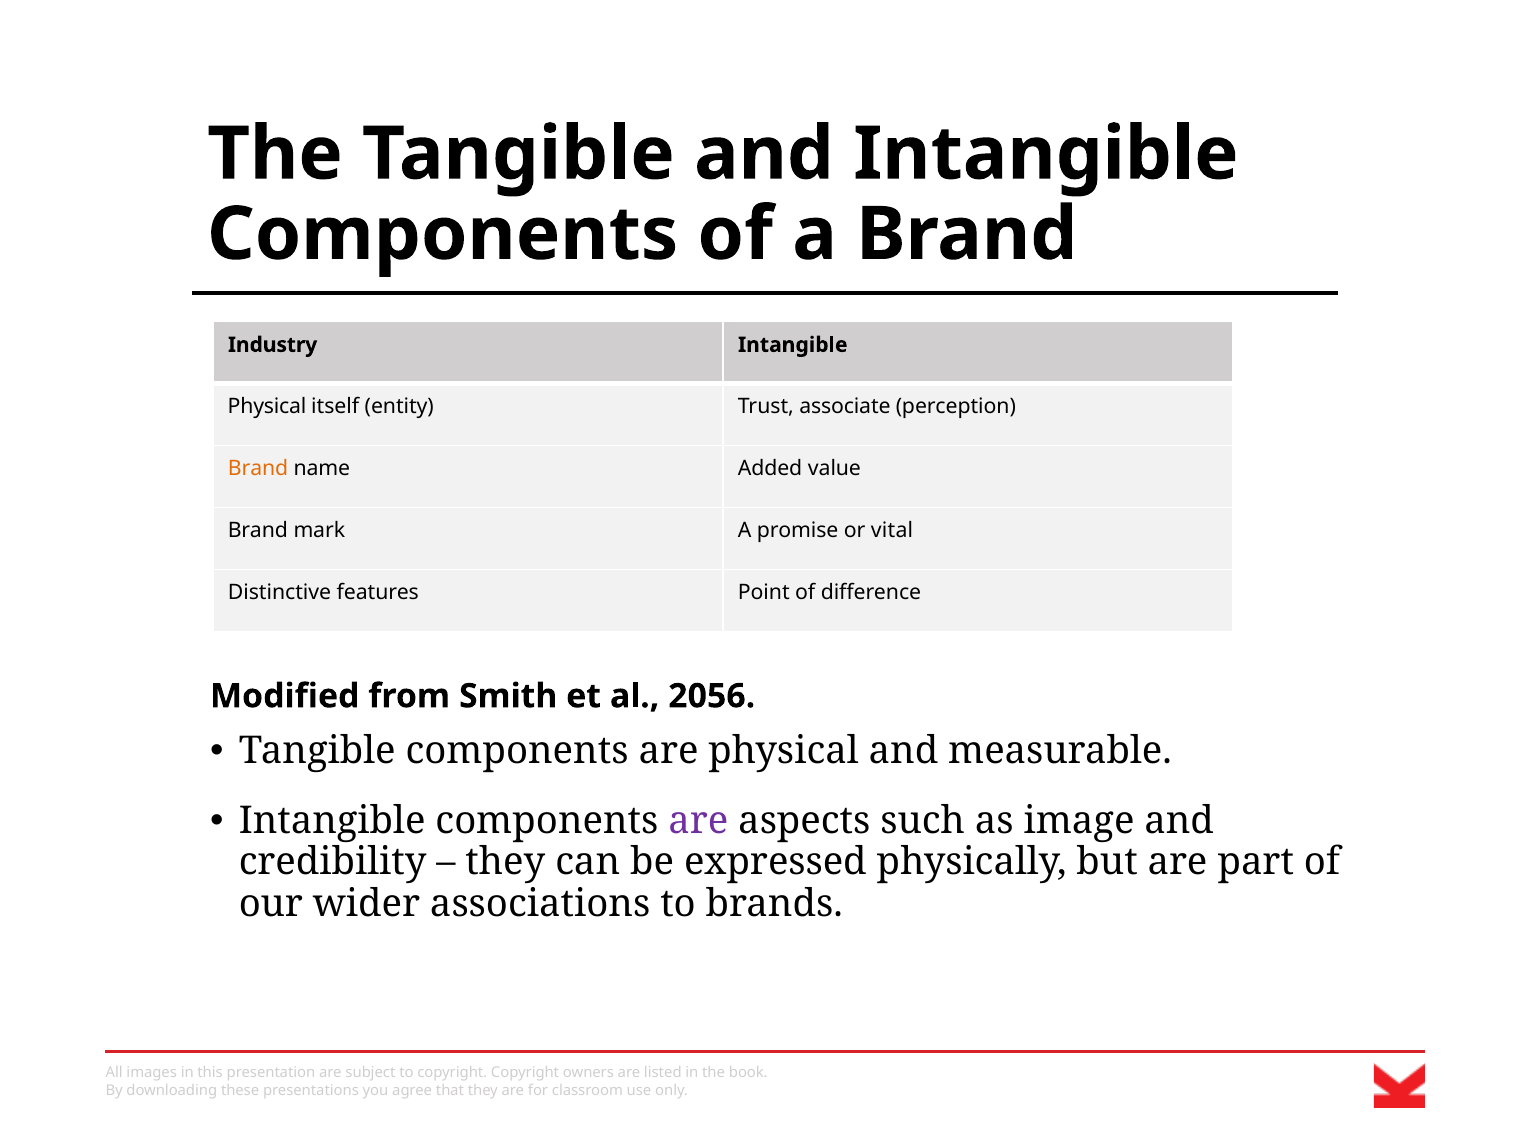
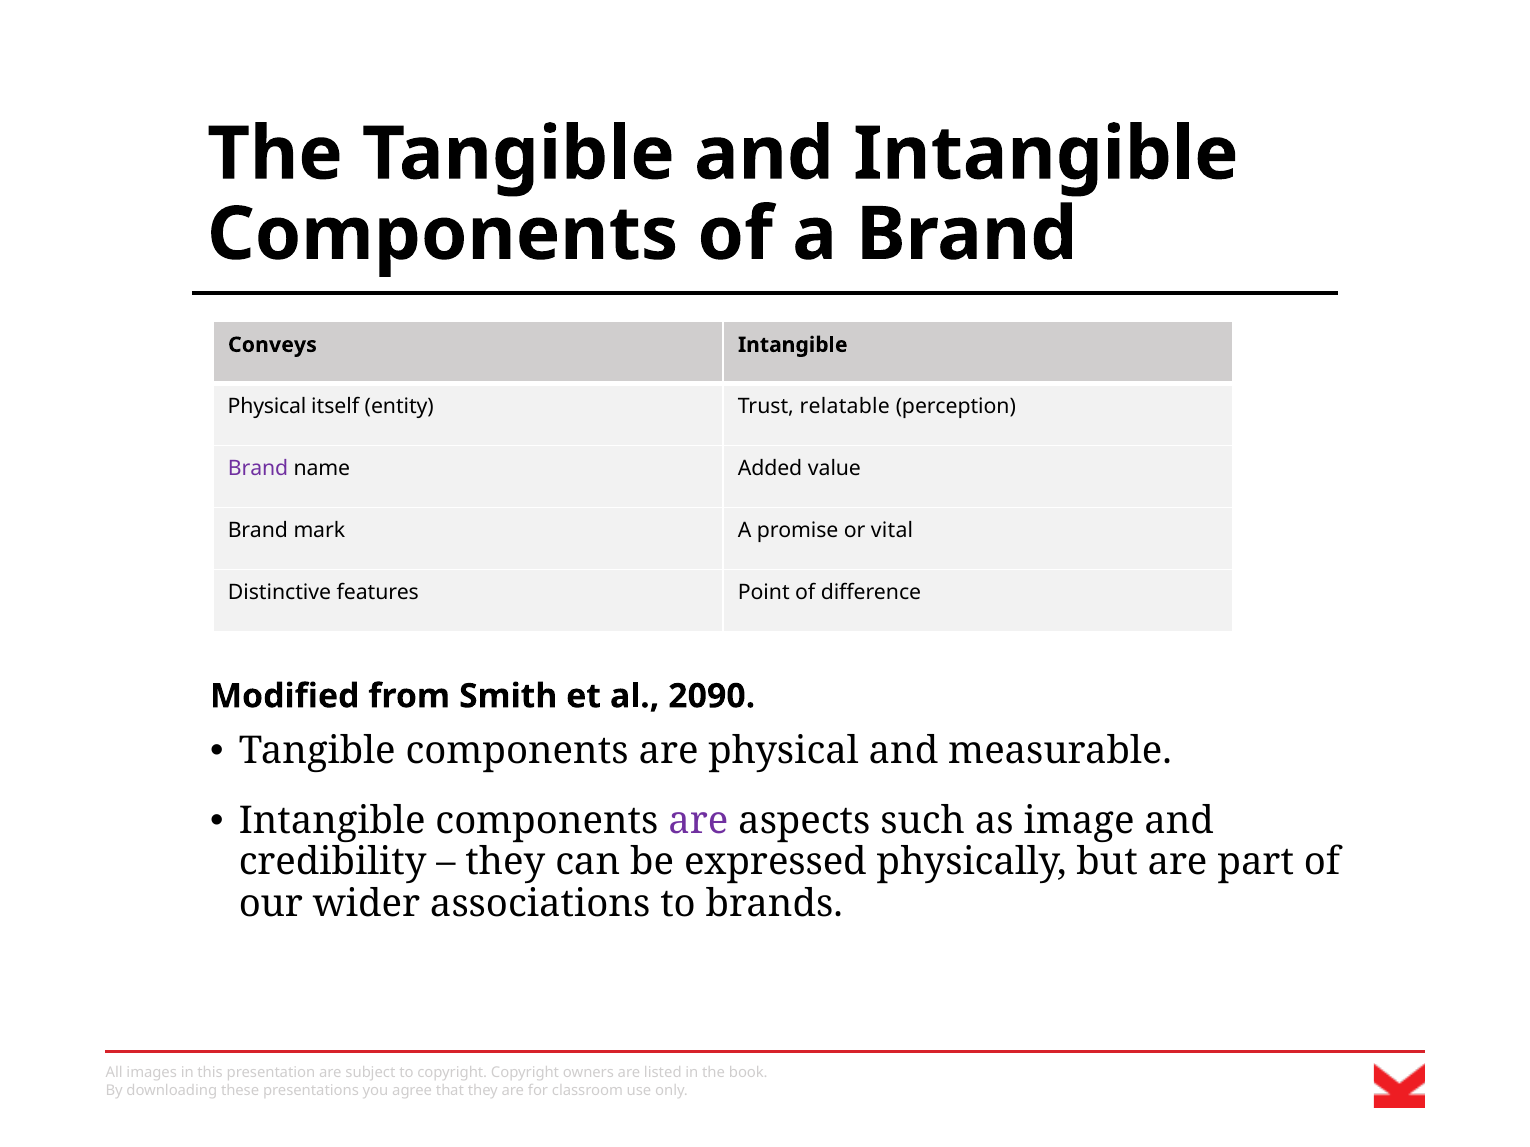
Industry: Industry -> Conveys
associate: associate -> relatable
Brand at (258, 469) colour: orange -> purple
2056: 2056 -> 2090
